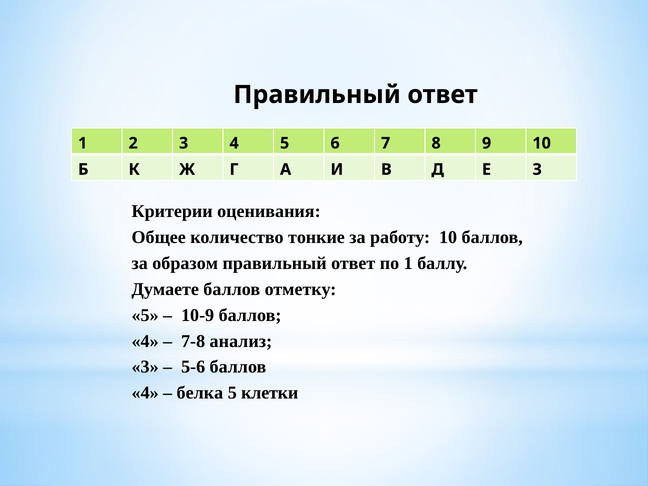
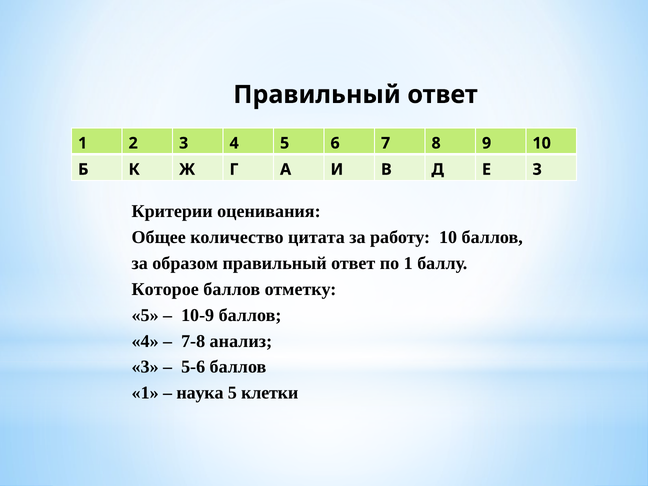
тонкие: тонкие -> цитата
Думаете: Думаете -> Которое
4 at (145, 393): 4 -> 1
белка: белка -> наука
